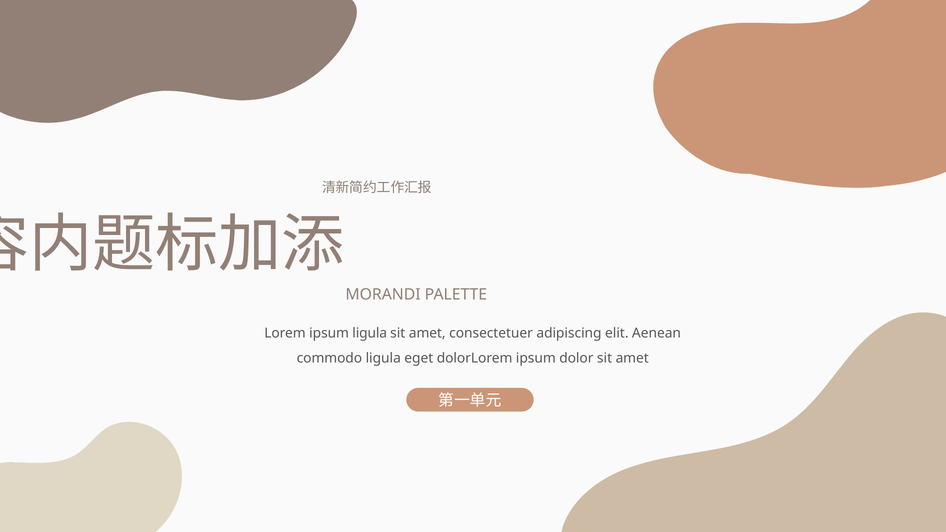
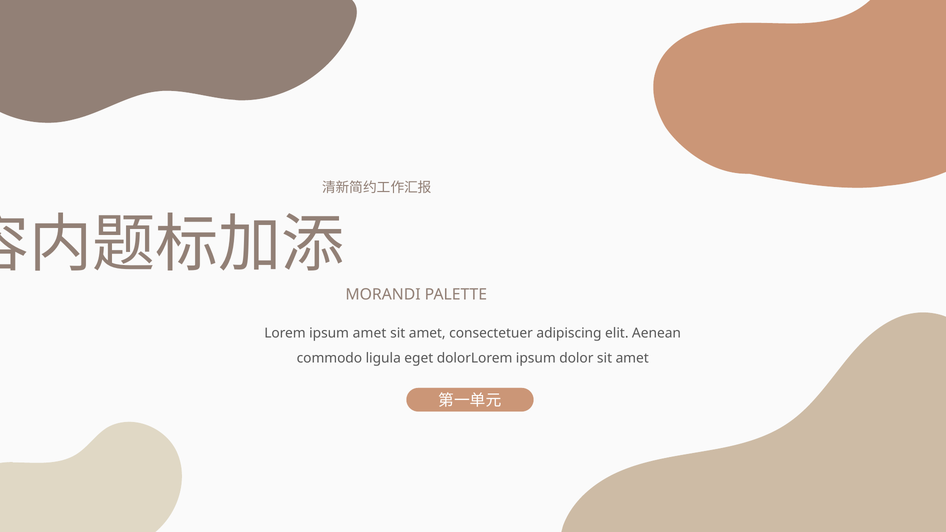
ipsum ligula: ligula -> amet
